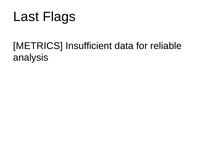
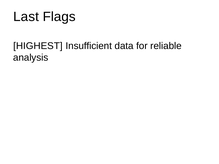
METRICS: METRICS -> HIGHEST
